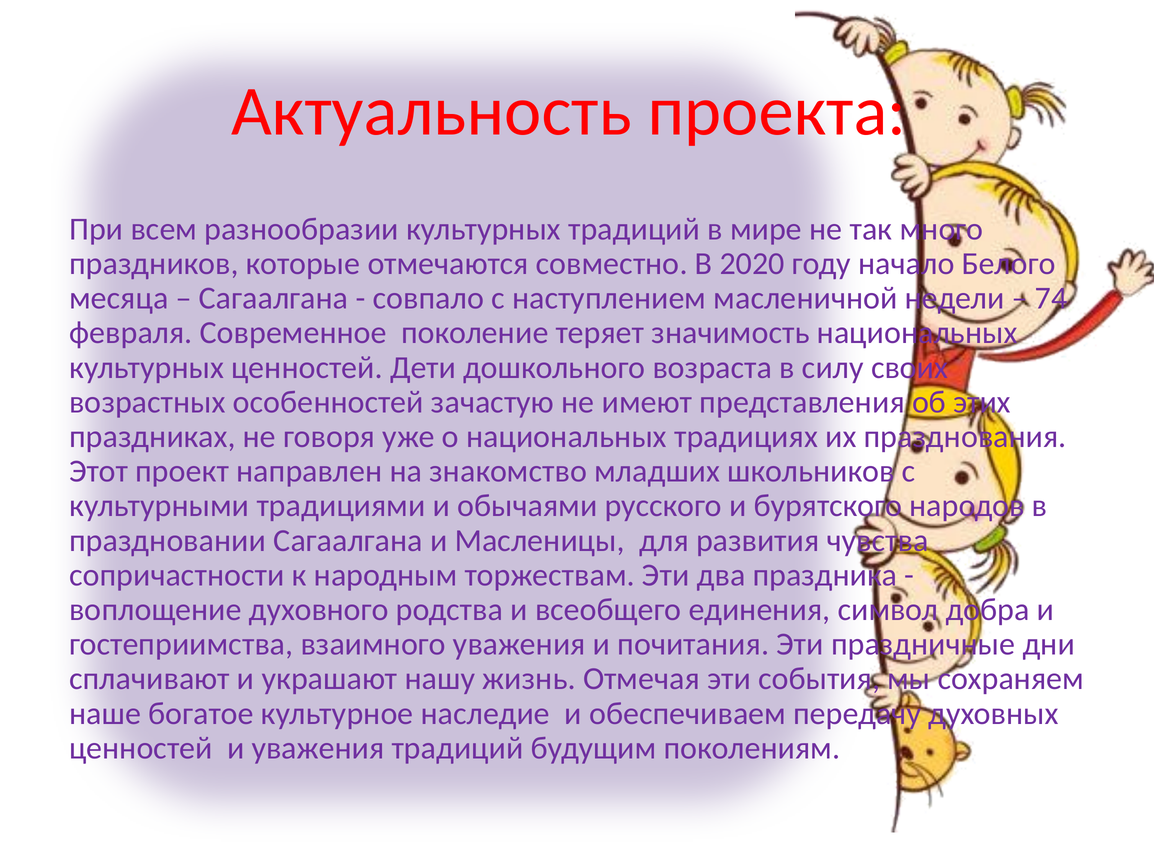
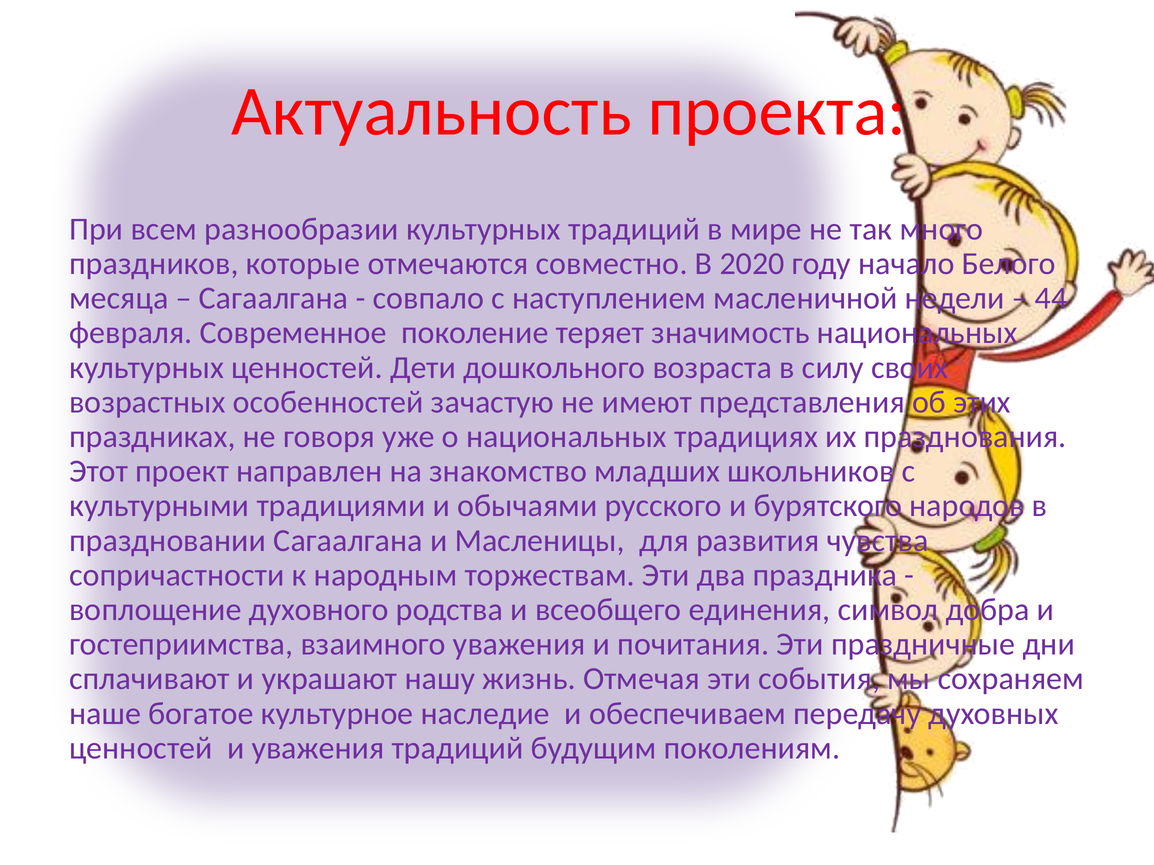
74: 74 -> 44
